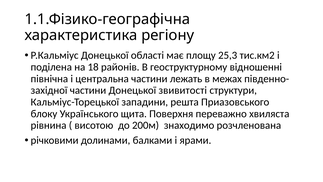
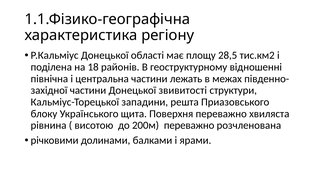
25,3: 25,3 -> 28,5
200м знаходимо: знаходимо -> переважно
